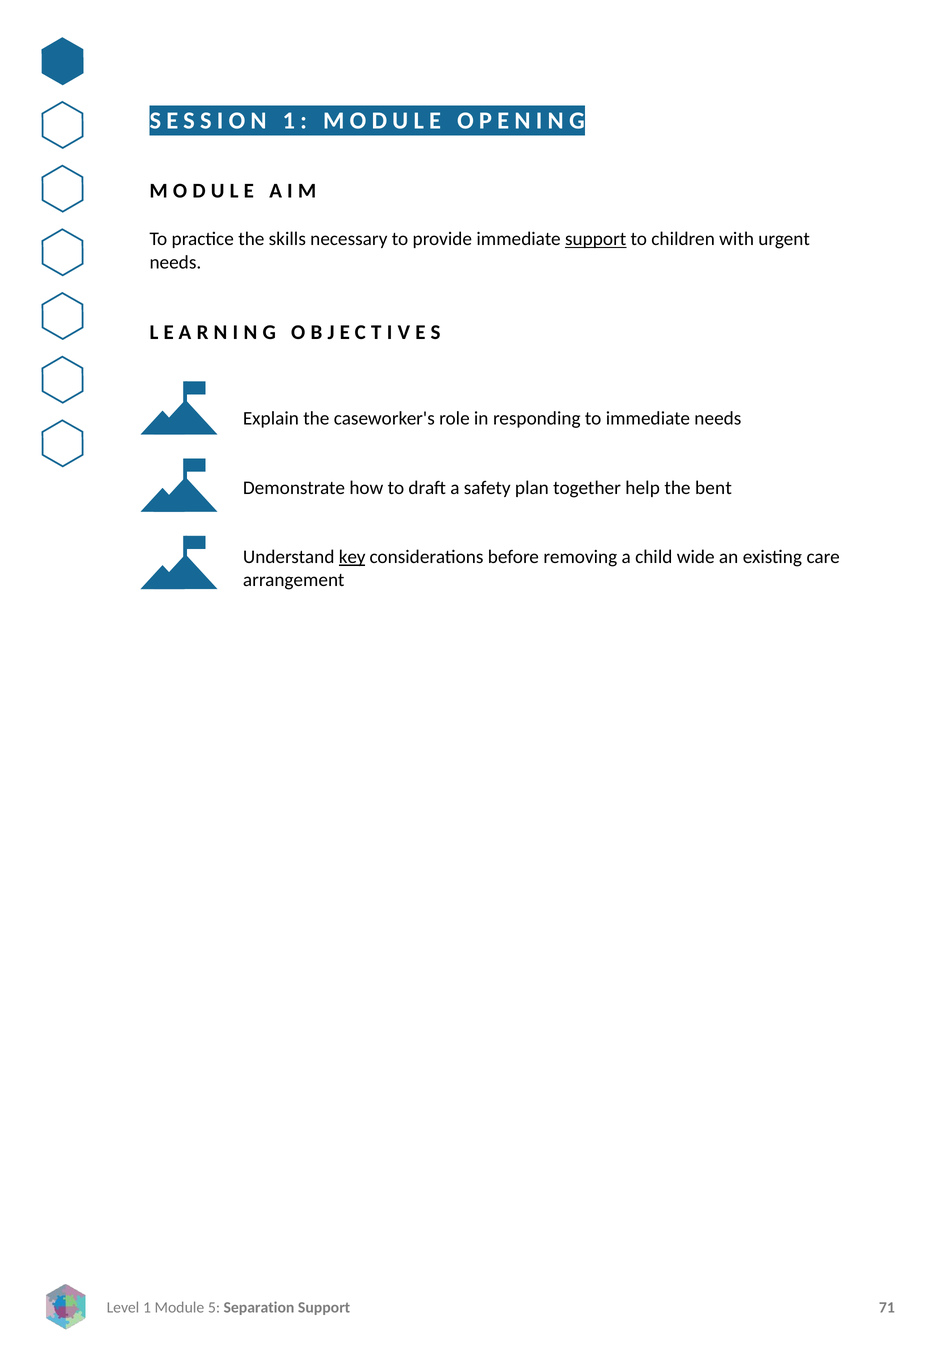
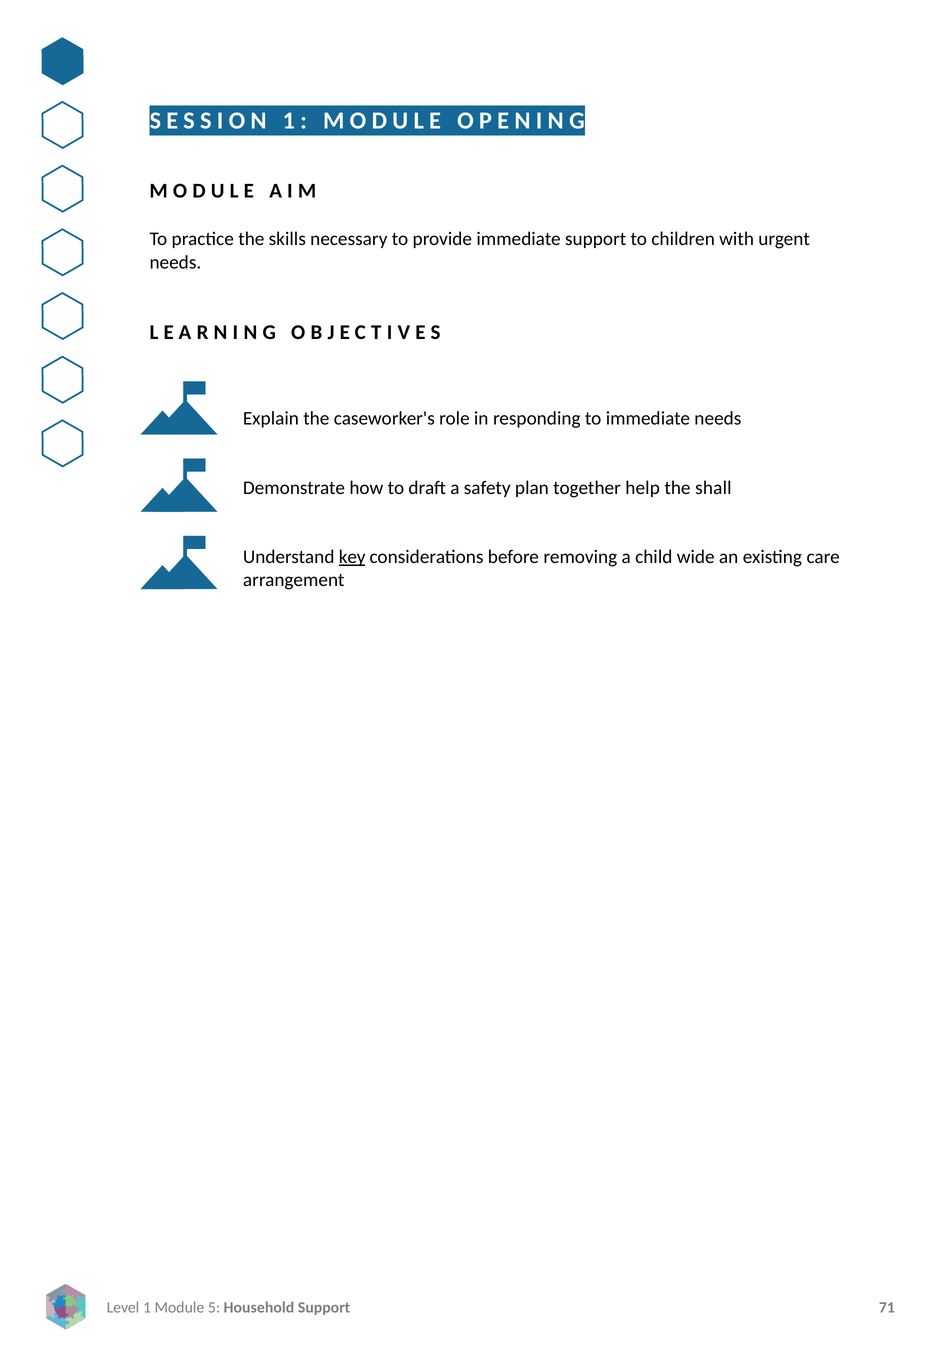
support at (596, 239) underline: present -> none
bent: bent -> shall
Separation: Separation -> Household
